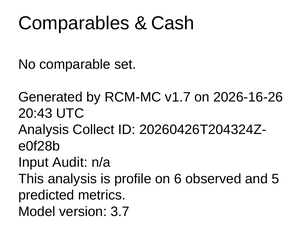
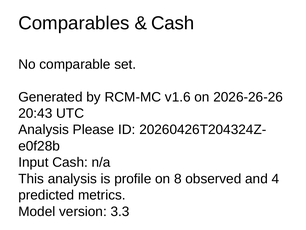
v1.7: v1.7 -> v1.6
2026-16-26: 2026-16-26 -> 2026-26-26
Collect: Collect -> Please
Input Audit: Audit -> Cash
6: 6 -> 8
5: 5 -> 4
3.7: 3.7 -> 3.3
